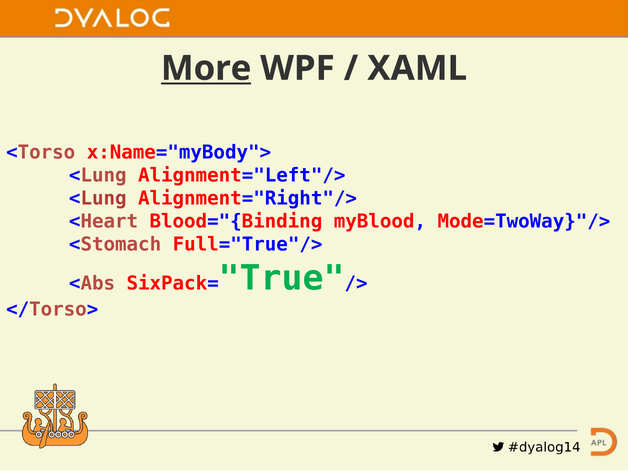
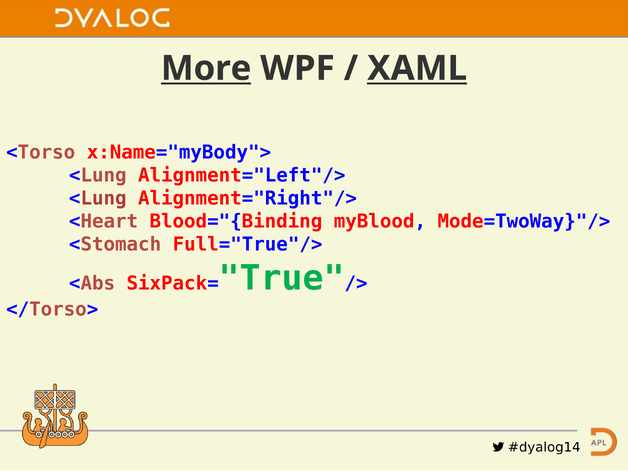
XAML underline: none -> present
